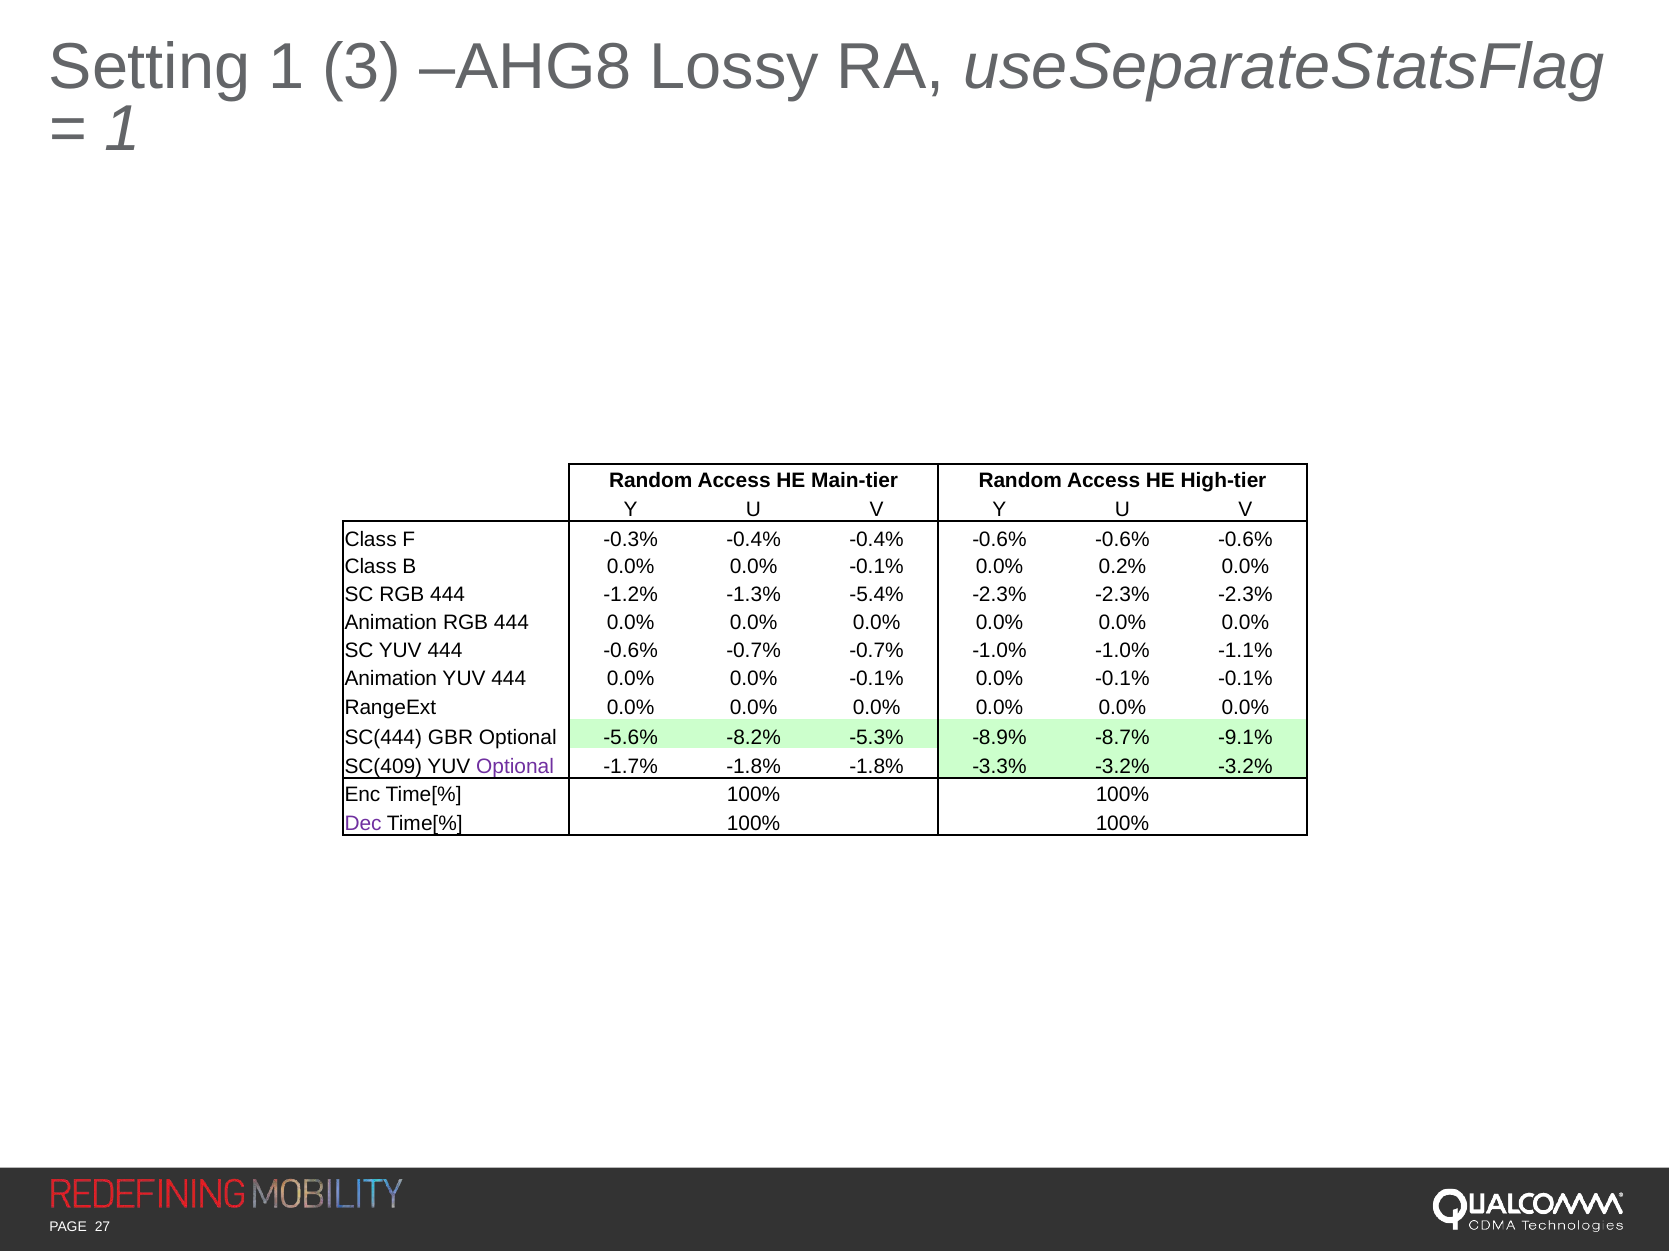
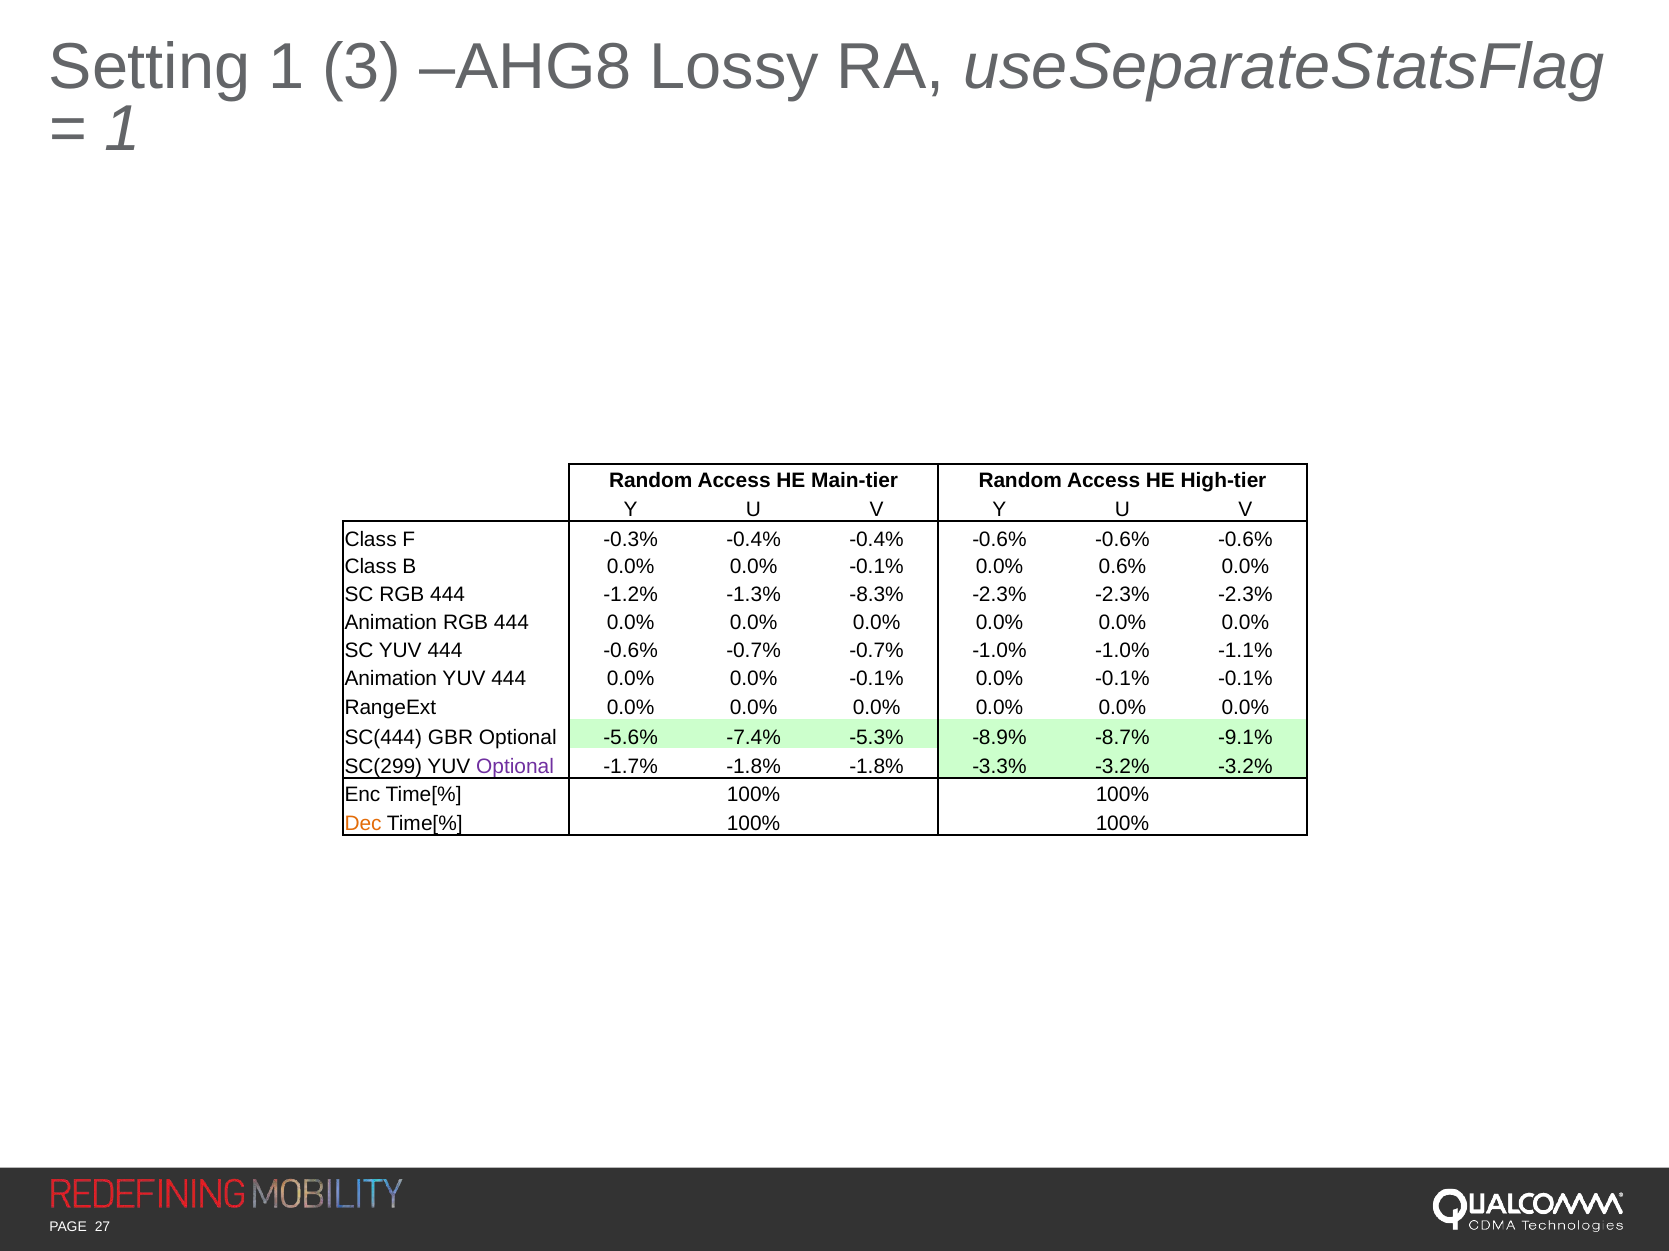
0.2%: 0.2% -> 0.6%
-5.4%: -5.4% -> -8.3%
-8.2%: -8.2% -> -7.4%
SC(409: SC(409 -> SC(299
Dec colour: purple -> orange
